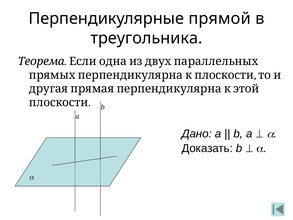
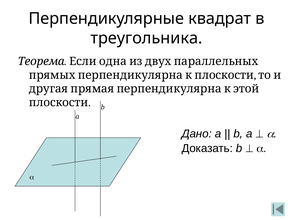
прямой: прямой -> квадрат
